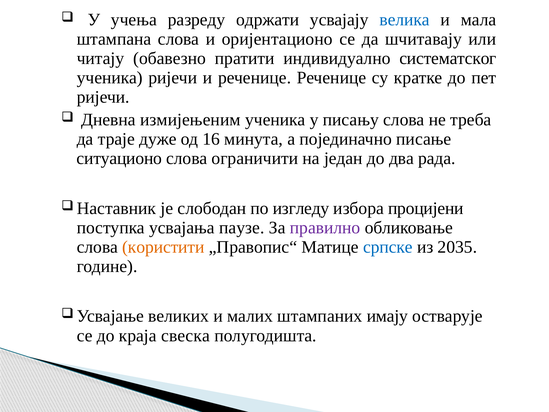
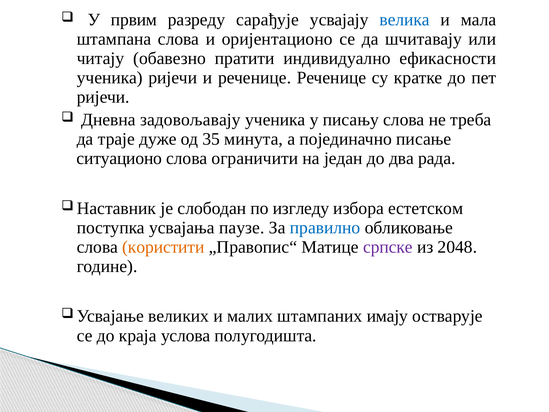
учења: учења -> првим
одржати: одржати -> сарађује
систематског: систематског -> ефикасности
измијењеним: измијењеним -> задовољавају
16: 16 -> 35
процијени: процијени -> естетском
правилно colour: purple -> blue
српске colour: blue -> purple
2035: 2035 -> 2048
свеска: свеска -> услова
